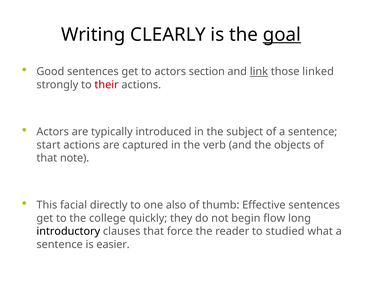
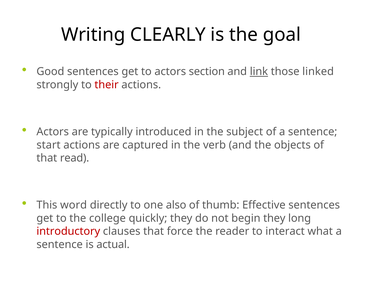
goal underline: present -> none
note: note -> read
facial: facial -> word
begin flow: flow -> they
introductory colour: black -> red
studied: studied -> interact
easier: easier -> actual
